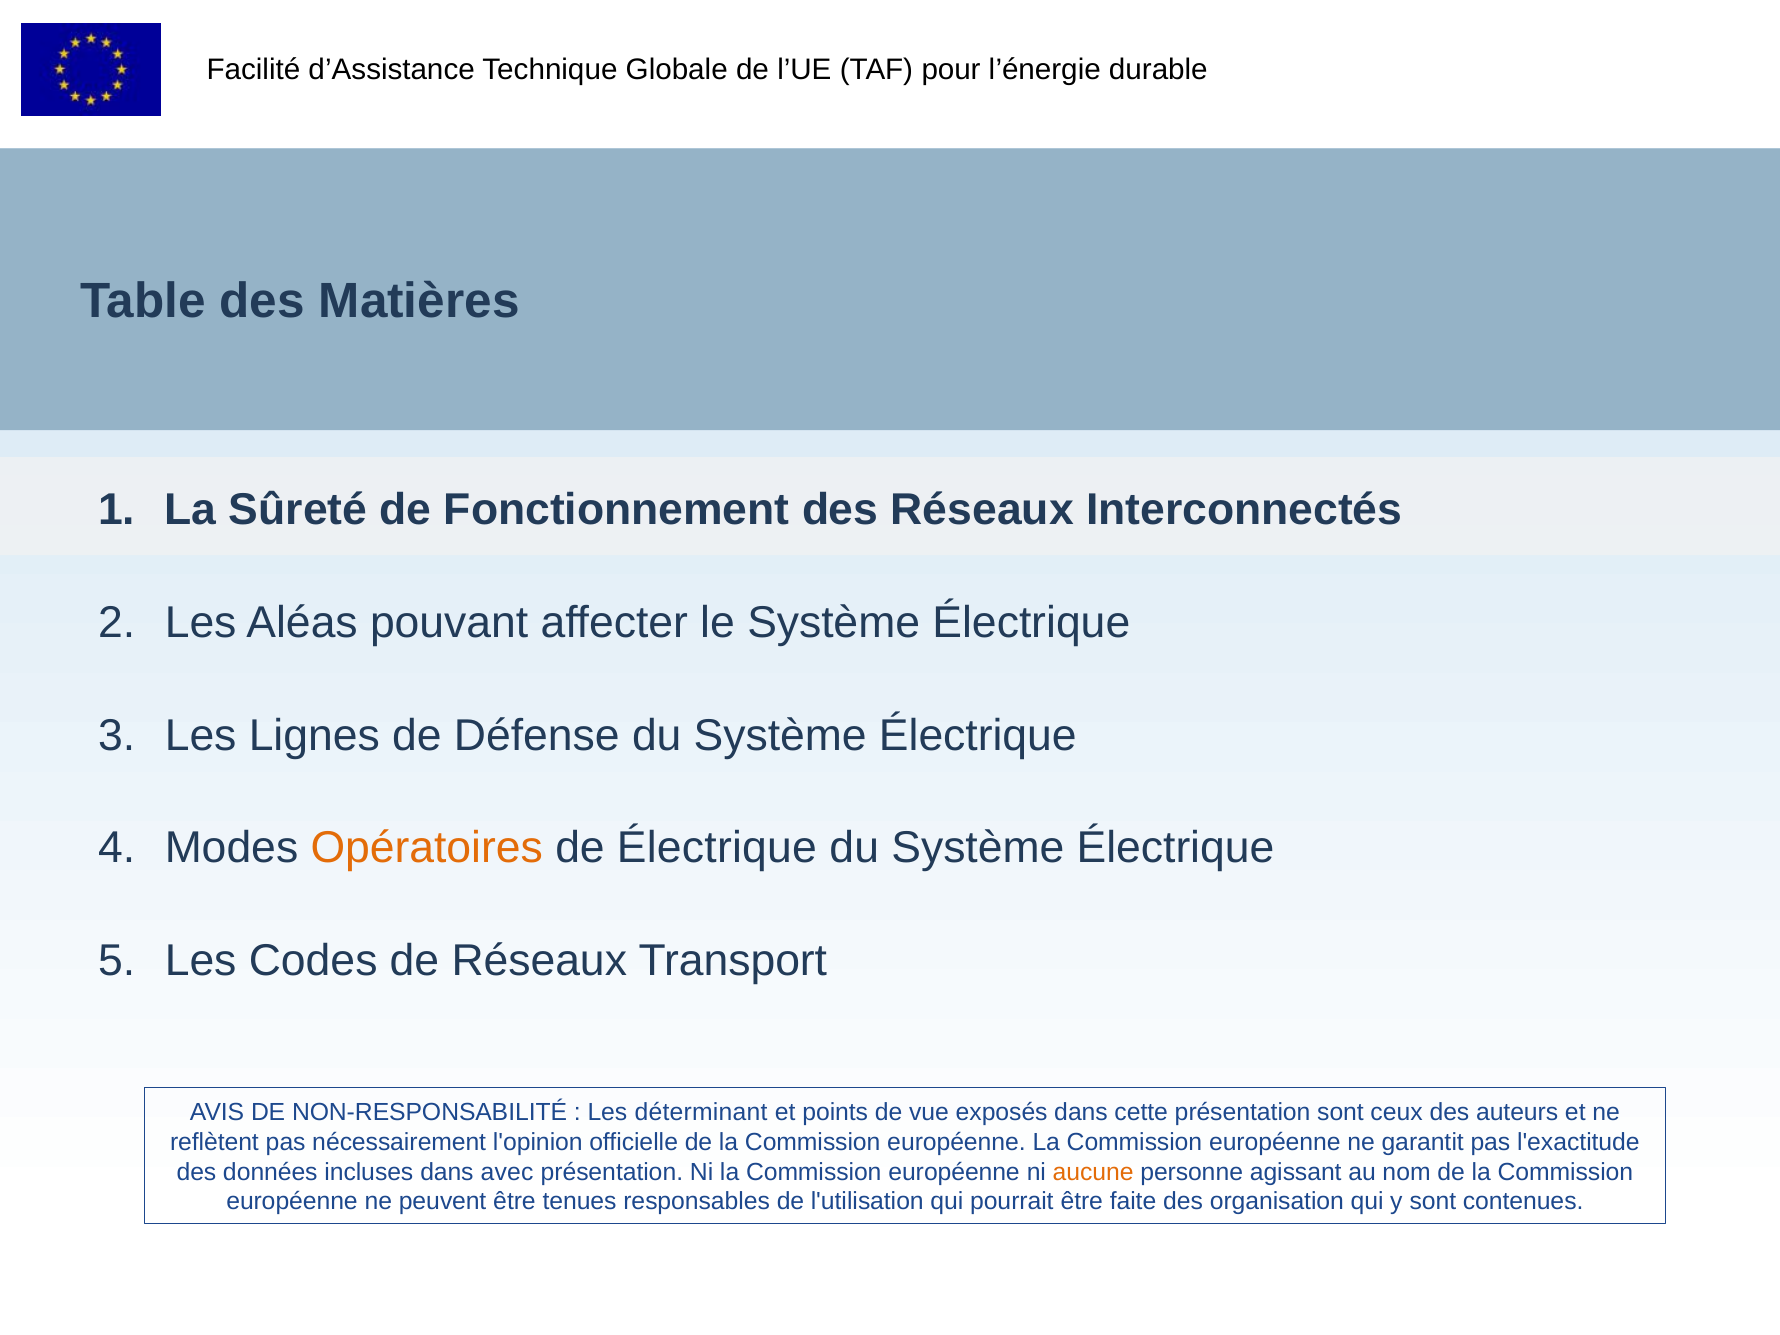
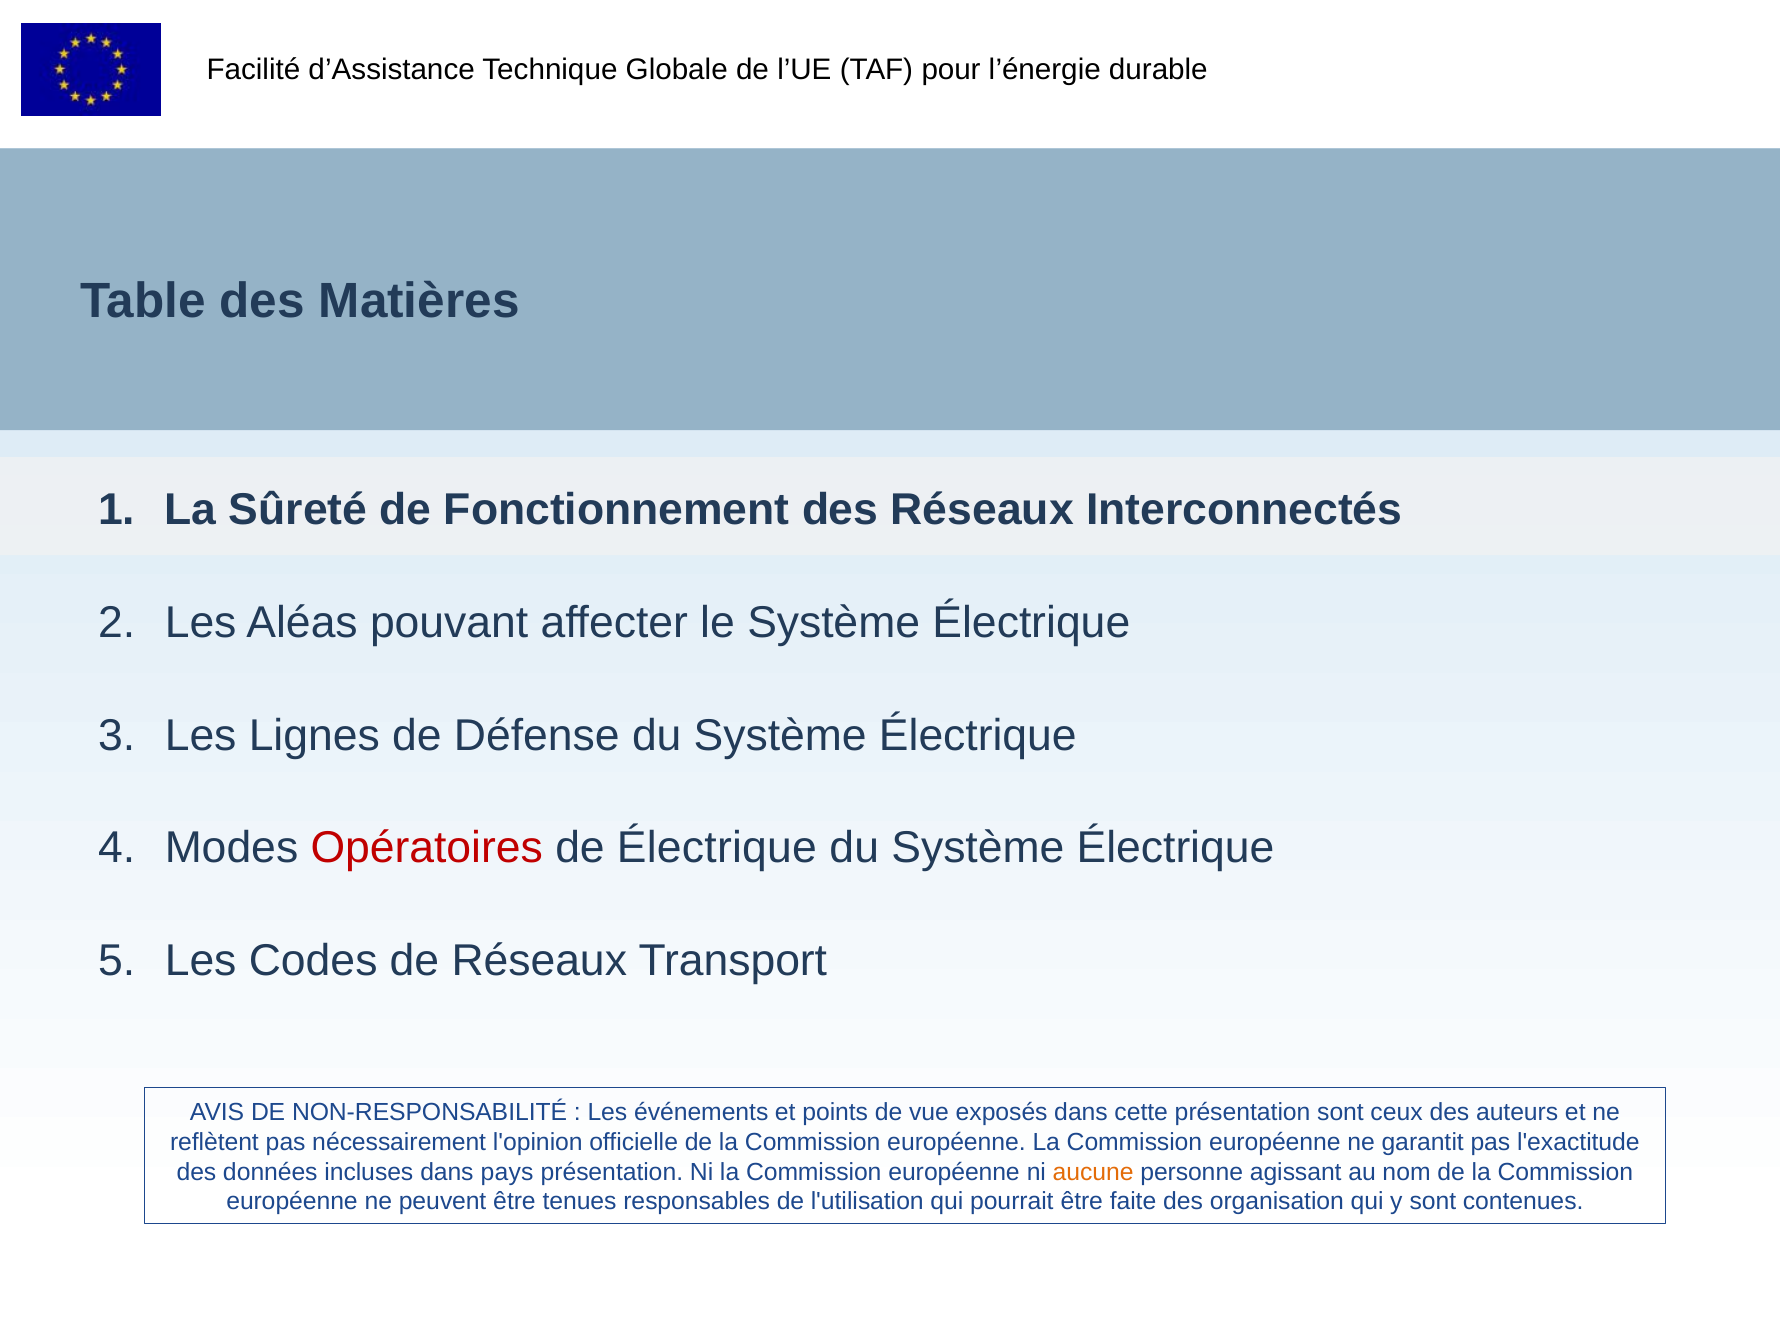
Opératoires colour: orange -> red
déterminant: déterminant -> événements
avec: avec -> pays
